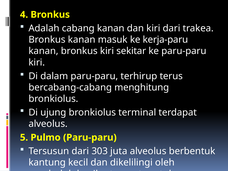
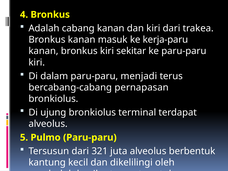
terhirup: terhirup -> menjadi
menghitung: menghitung -> pernapasan
303: 303 -> 321
